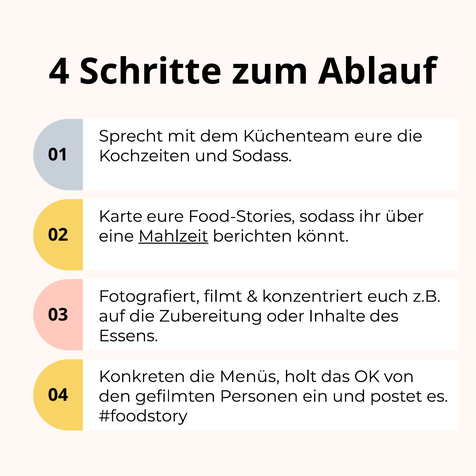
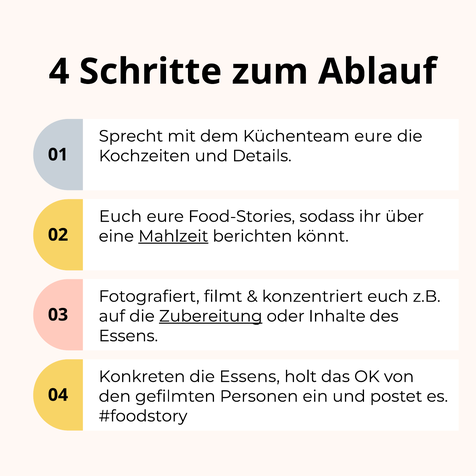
und Sodass: Sodass -> Details
Karte at (121, 216): Karte -> Euch
Zubereitung underline: none -> present
die Menüs: Menüs -> Essens
